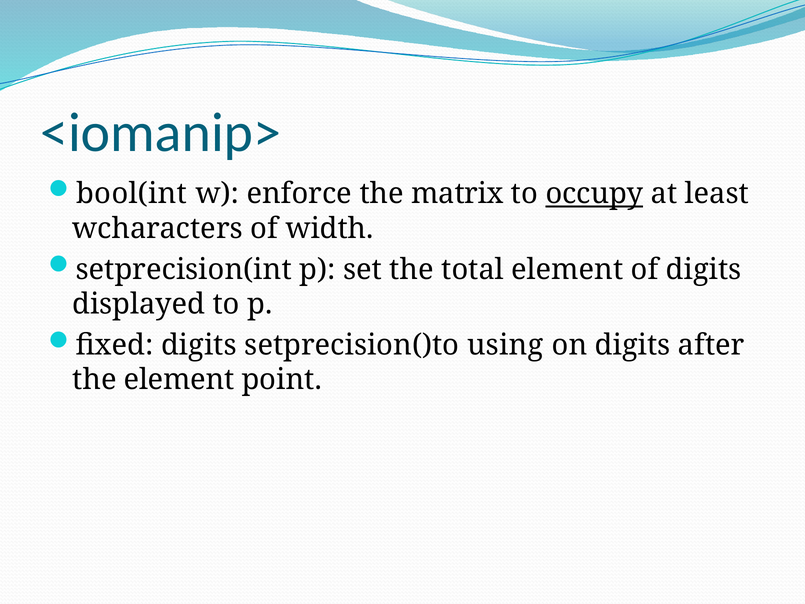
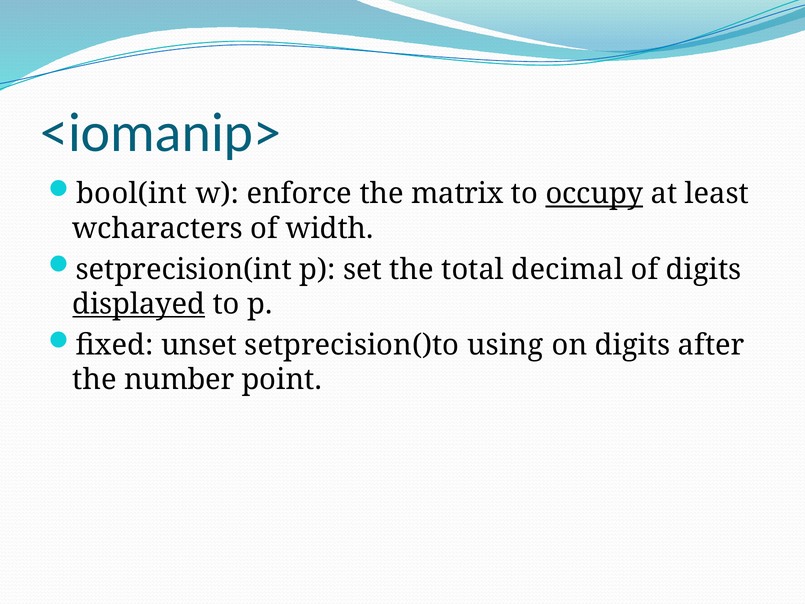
total element: element -> decimal
displayed underline: none -> present
fixed digits: digits -> unset
the element: element -> number
